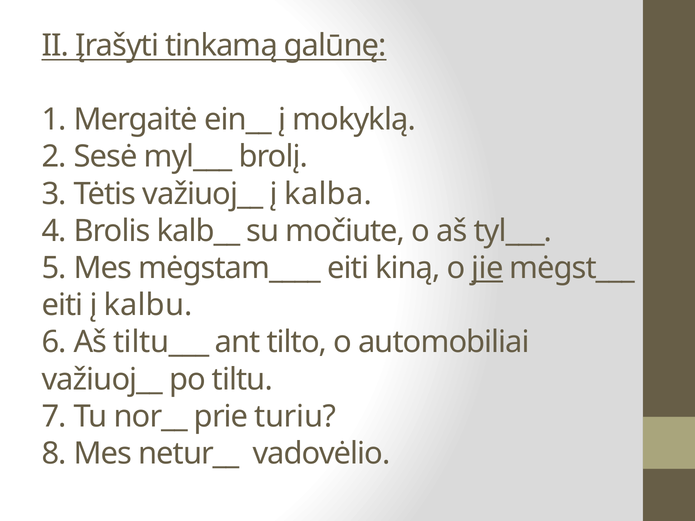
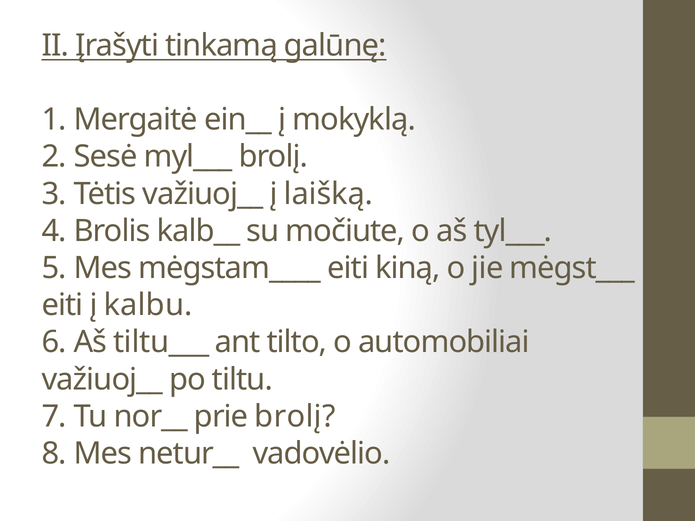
kalba: kalba -> laišką
jie underline: present -> none
prie turiu: turiu -> brolį
